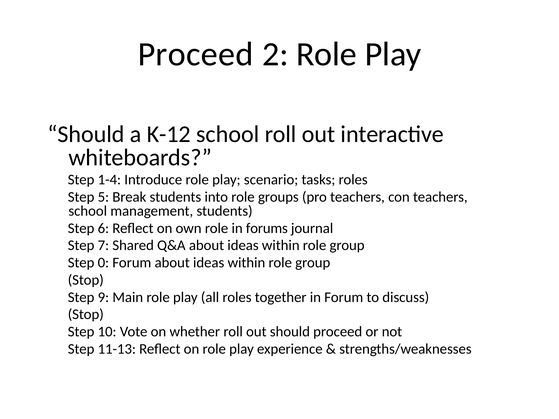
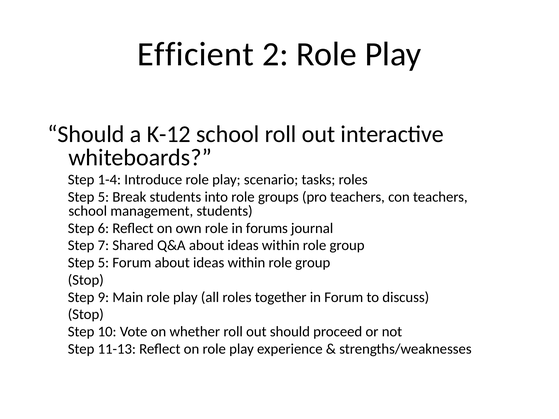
Proceed at (196, 54): Proceed -> Efficient
0 at (103, 263): 0 -> 5
